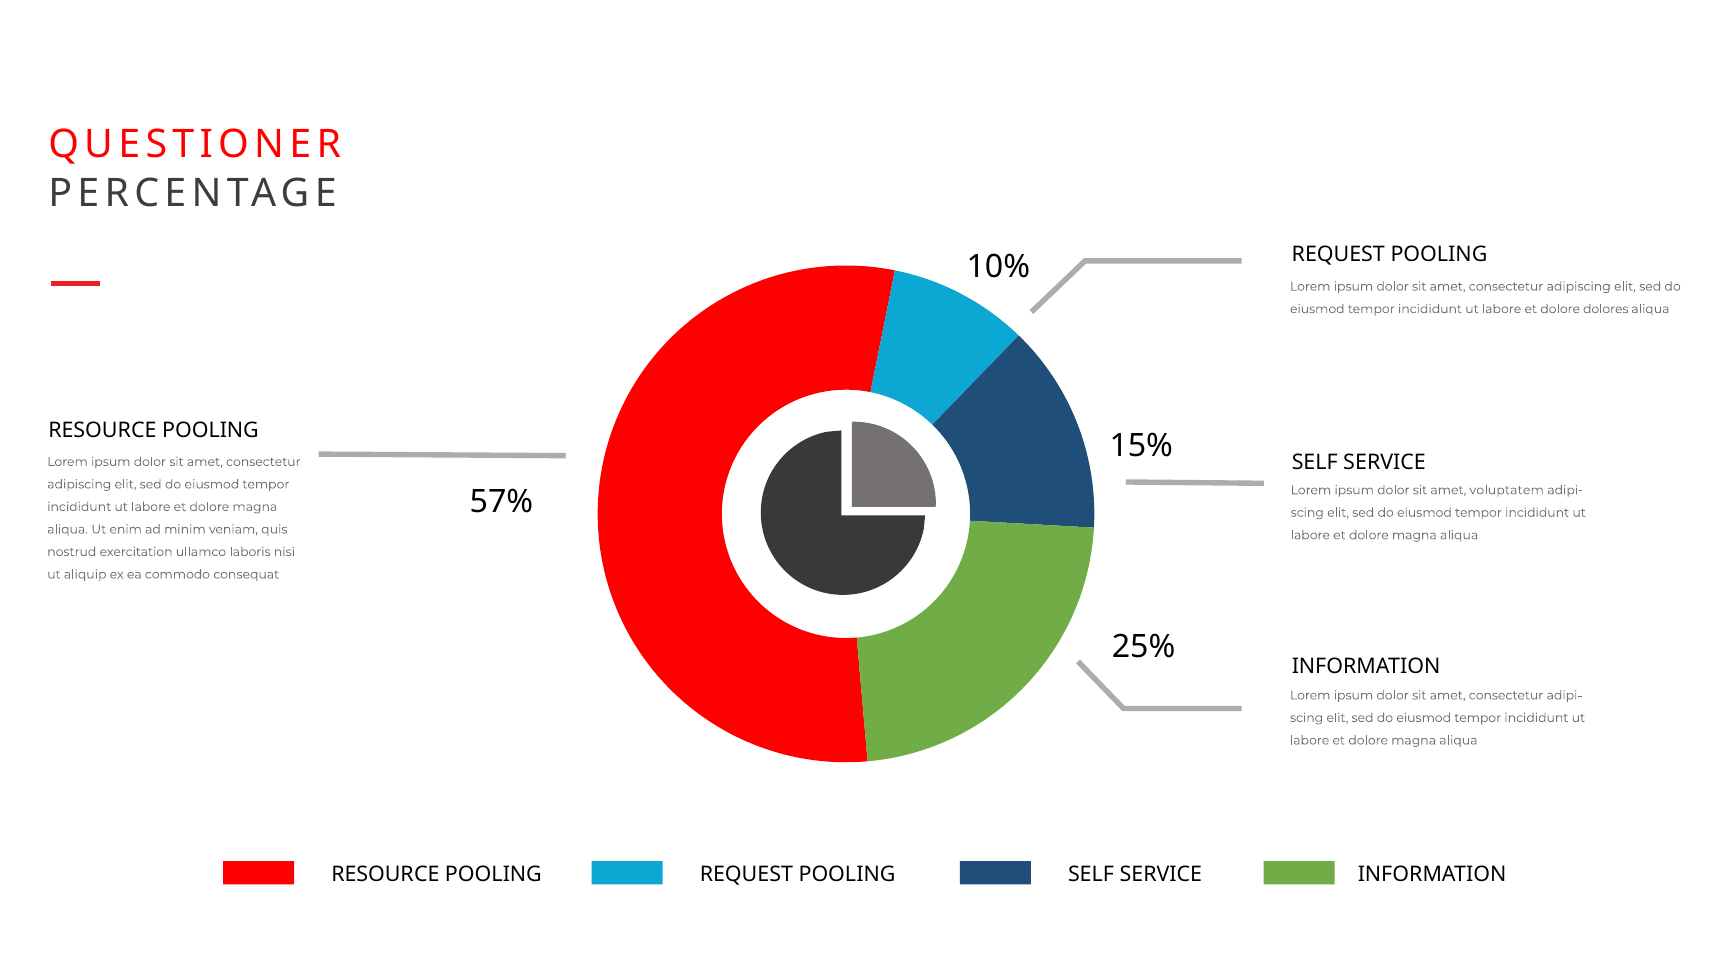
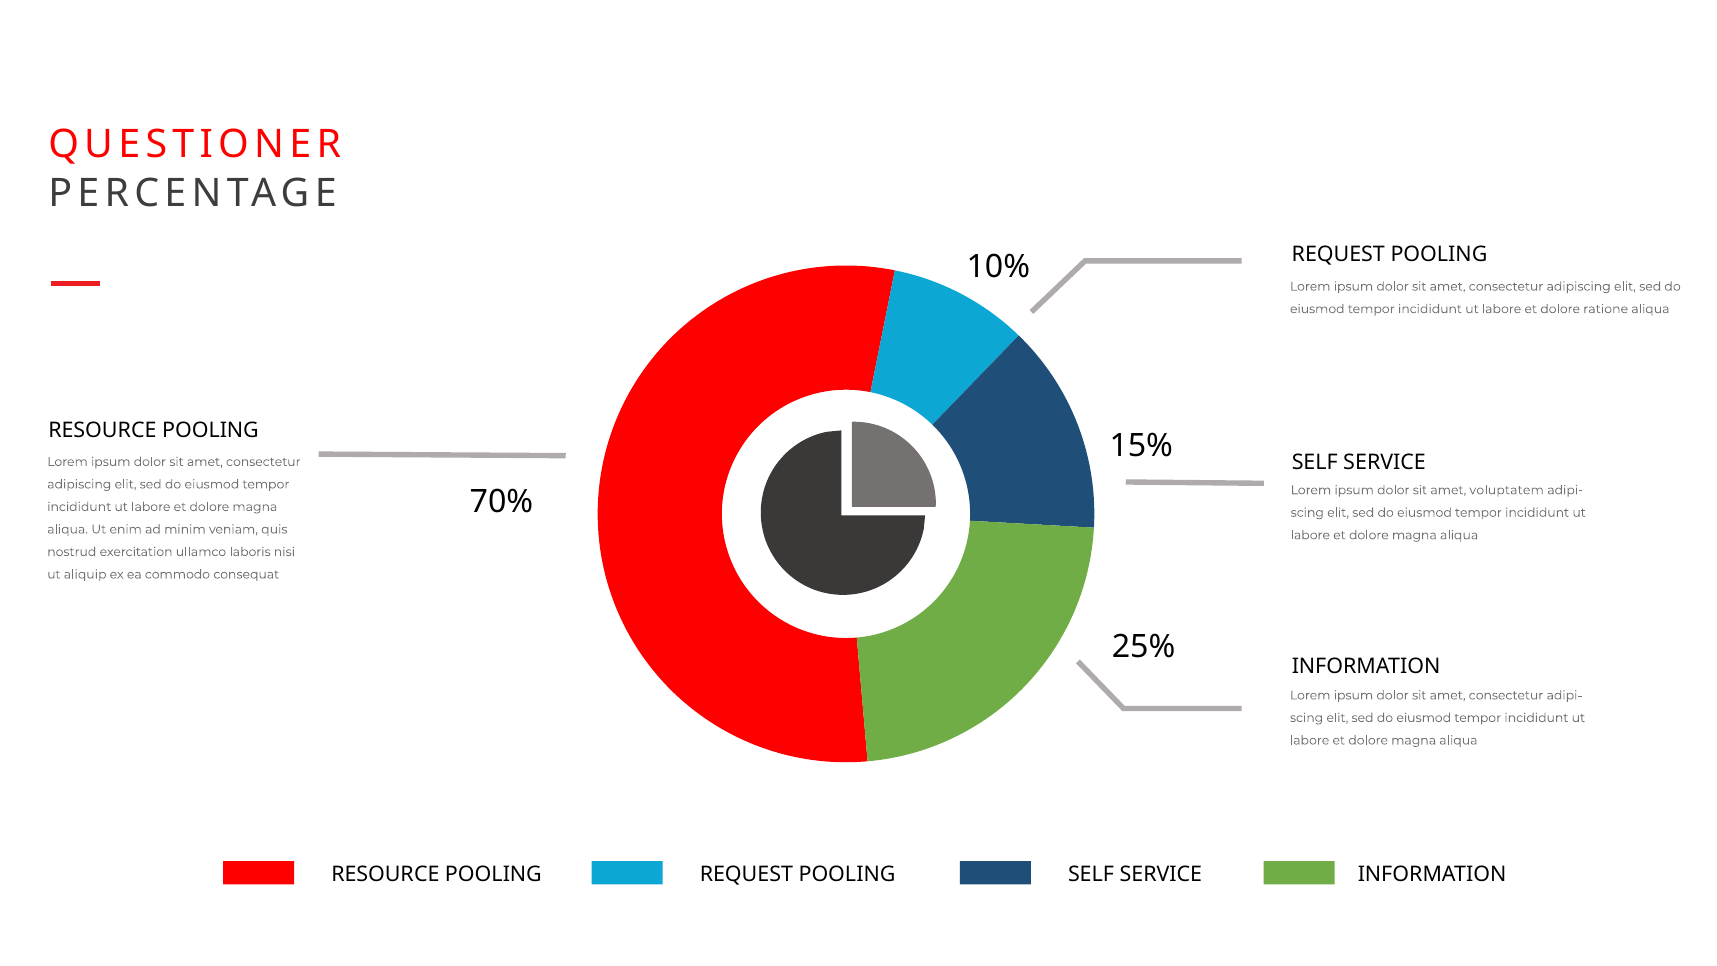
dolores: dolores -> ratione
57%: 57% -> 70%
